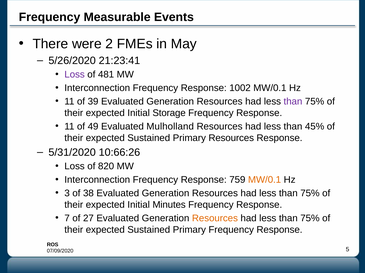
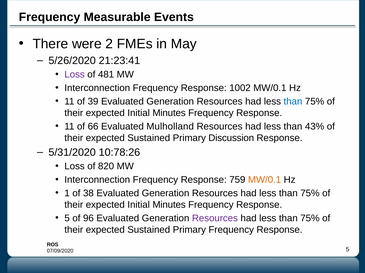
than at (293, 102) colour: purple -> blue
Storage at (169, 113): Storage -> Minutes
49: 49 -> 66
45%: 45% -> 43%
Primary Resources: Resources -> Discussion
10:66:26: 10:66:26 -> 10:78:26
3: 3 -> 1
7 at (67, 219): 7 -> 5
27: 27 -> 96
Resources at (215, 219) colour: orange -> purple
